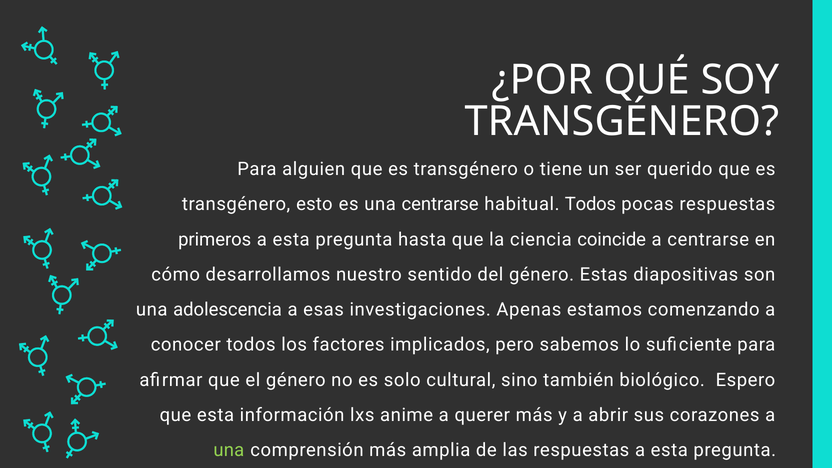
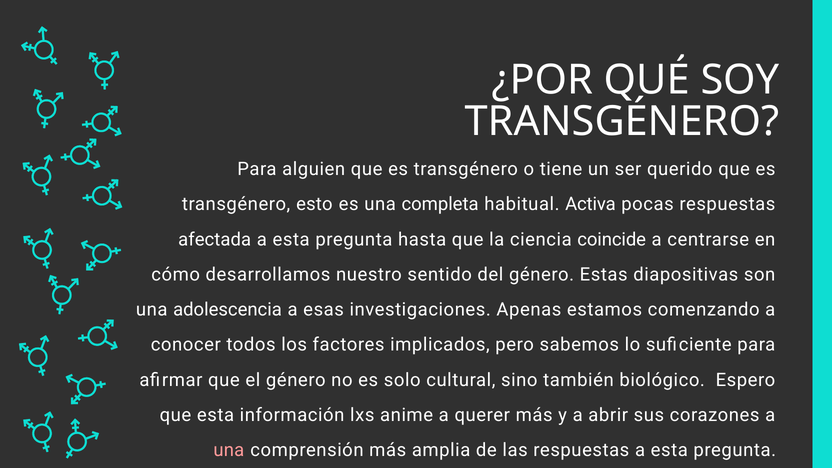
una centrarse: centrarse -> completa
habitual Todos: Todos -> Activa
primeros: primeros -> afectada
una at (229, 450) colour: light green -> pink
